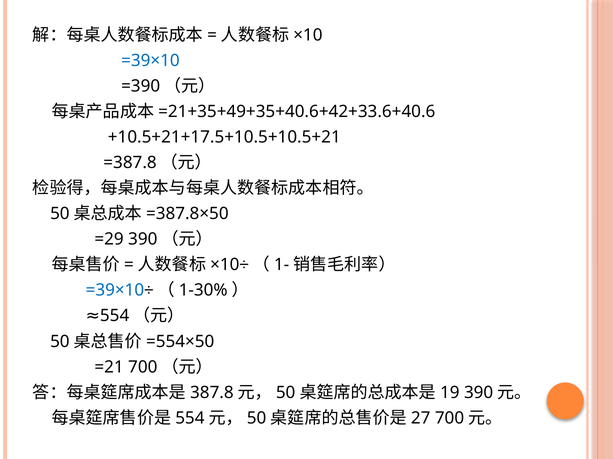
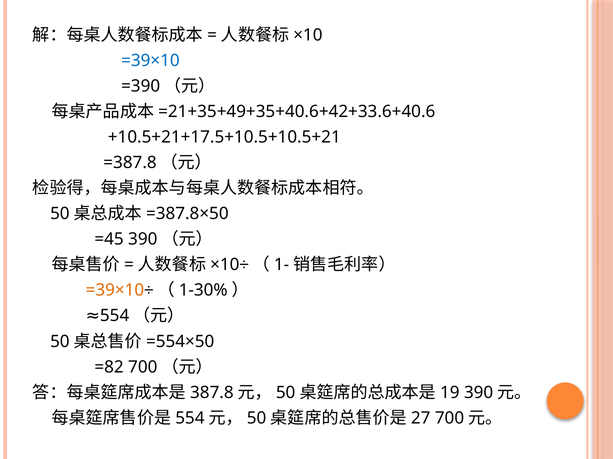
=29: =29 -> =45
=39×10 at (115, 291) colour: blue -> orange
=21: =21 -> =82
